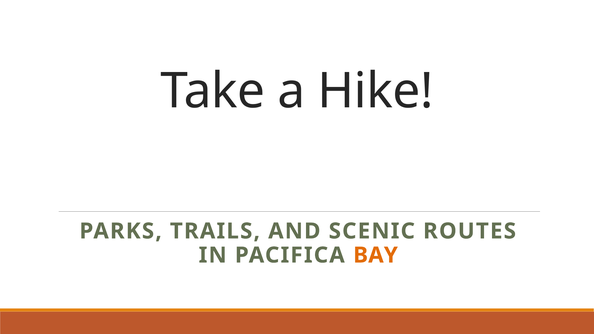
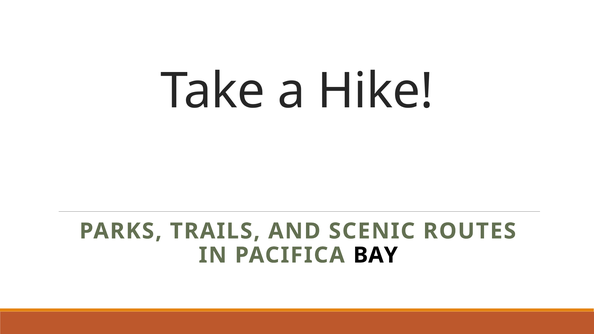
BAY colour: orange -> black
